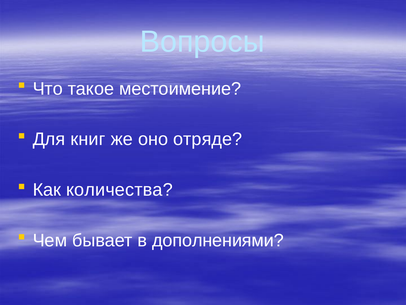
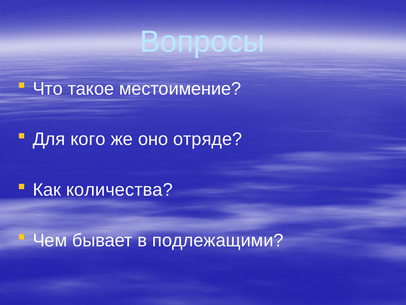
книг: книг -> кого
дополнениями: дополнениями -> подлежащими
